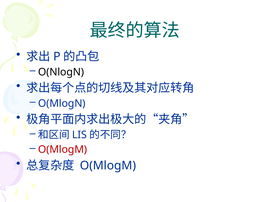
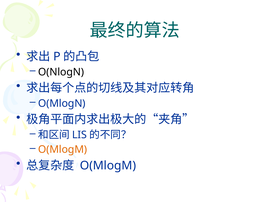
O(MlogM at (63, 150) colour: red -> orange
